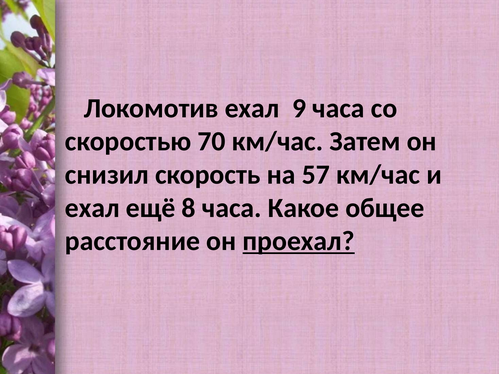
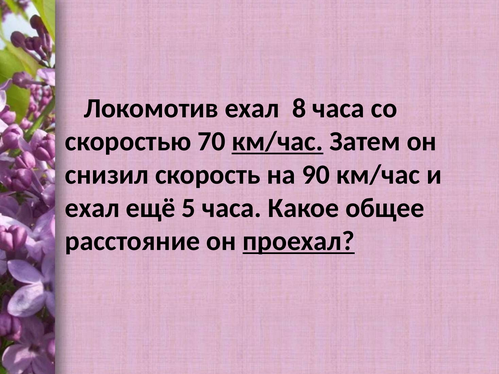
9: 9 -> 8
км/час at (277, 142) underline: none -> present
57: 57 -> 90
8: 8 -> 5
